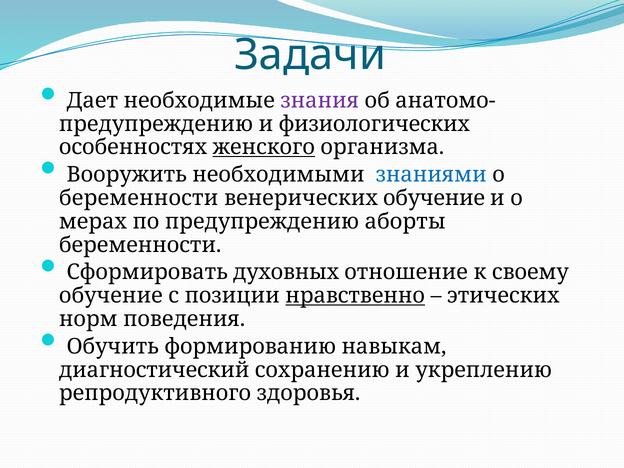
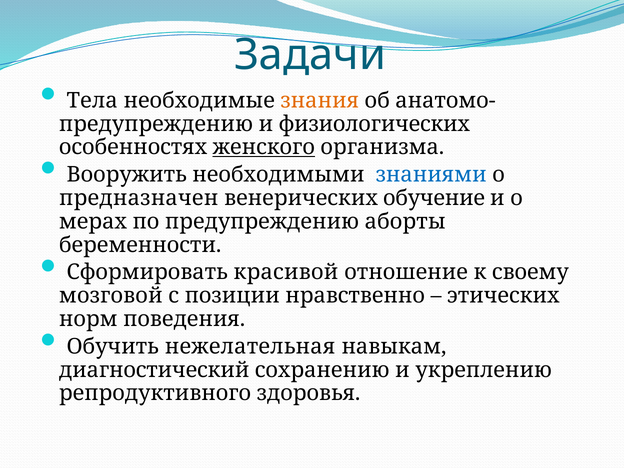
Дает: Дает -> Тела
знания colour: purple -> orange
беременности at (139, 198): беременности -> предназначен
духовных: духовных -> красивой
обучение at (111, 296): обучение -> мозговой
нравственно underline: present -> none
формированию: формированию -> нежелательная
